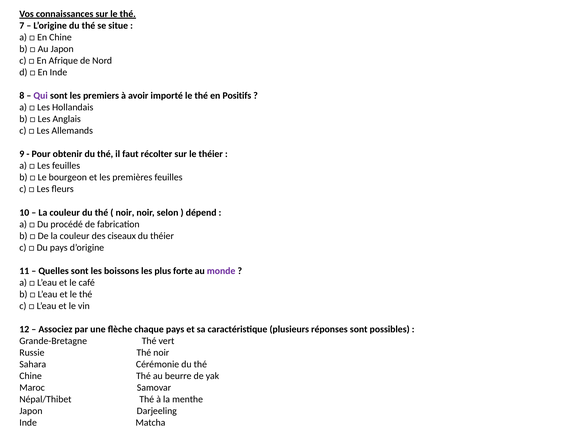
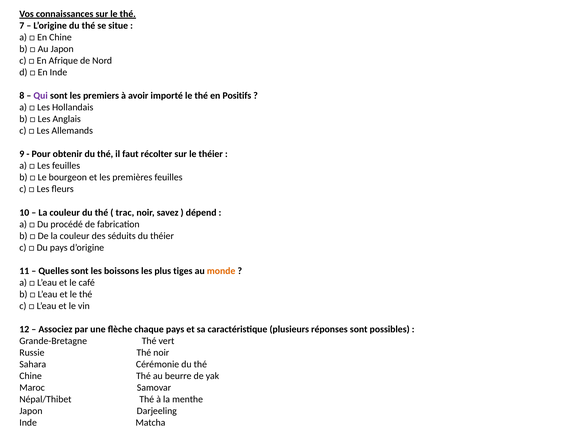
noir at (125, 212): noir -> trac
selon: selon -> savez
ciseaux: ciseaux -> séduits
forte: forte -> tiges
monde colour: purple -> orange
